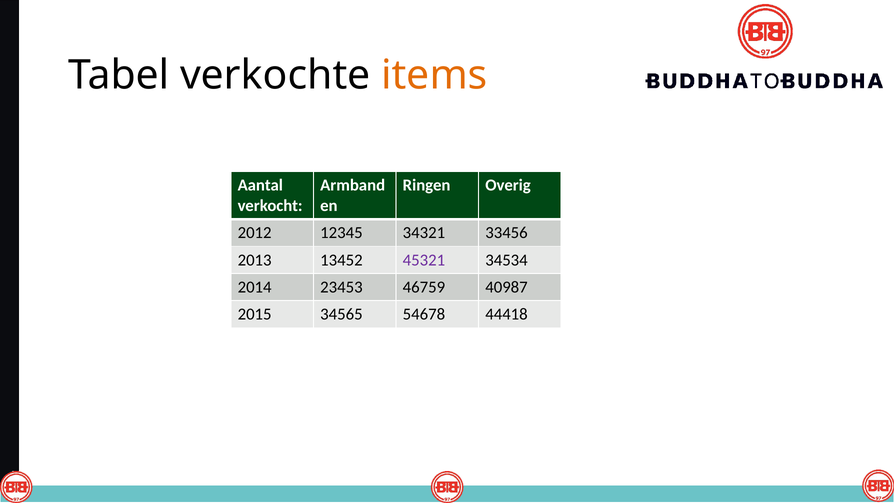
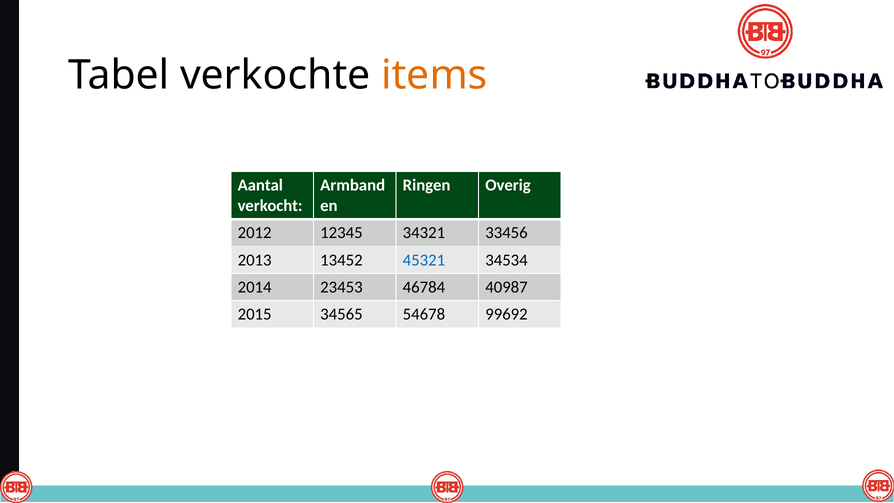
45321 colour: purple -> blue
46759: 46759 -> 46784
44418: 44418 -> 99692
